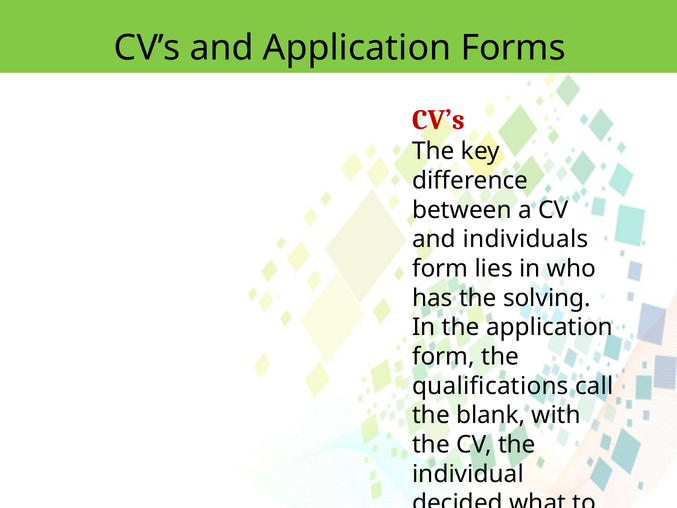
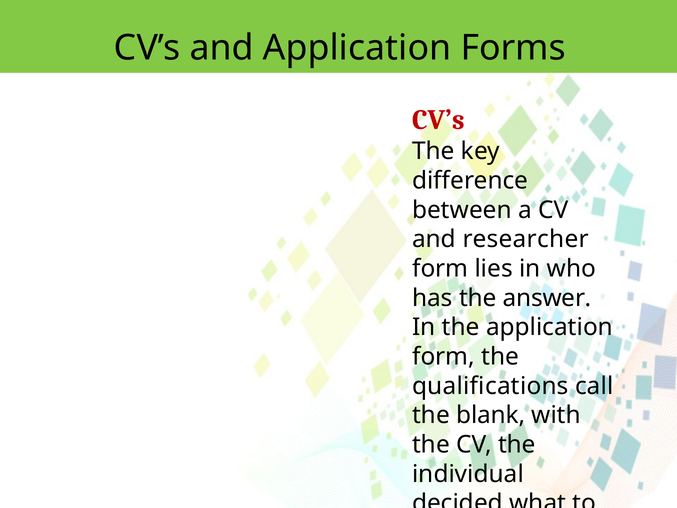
individuals: individuals -> researcher
solving: solving -> answer
